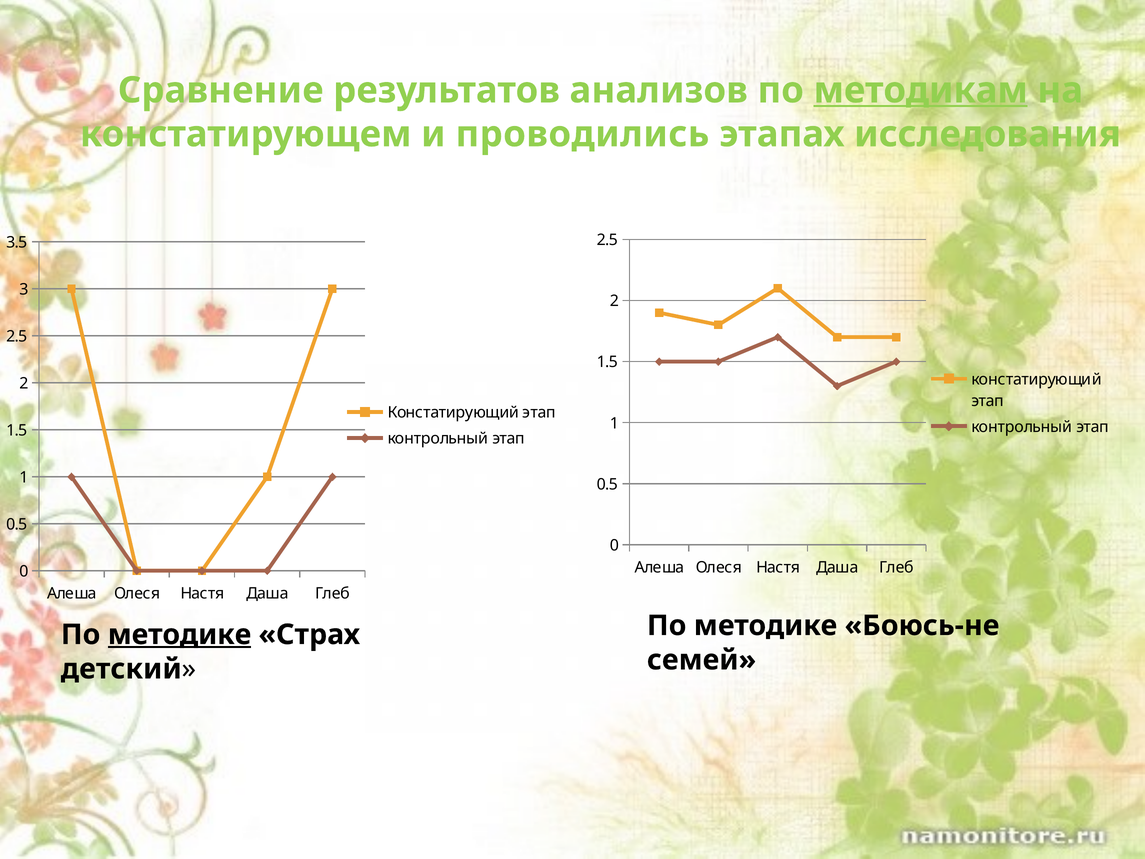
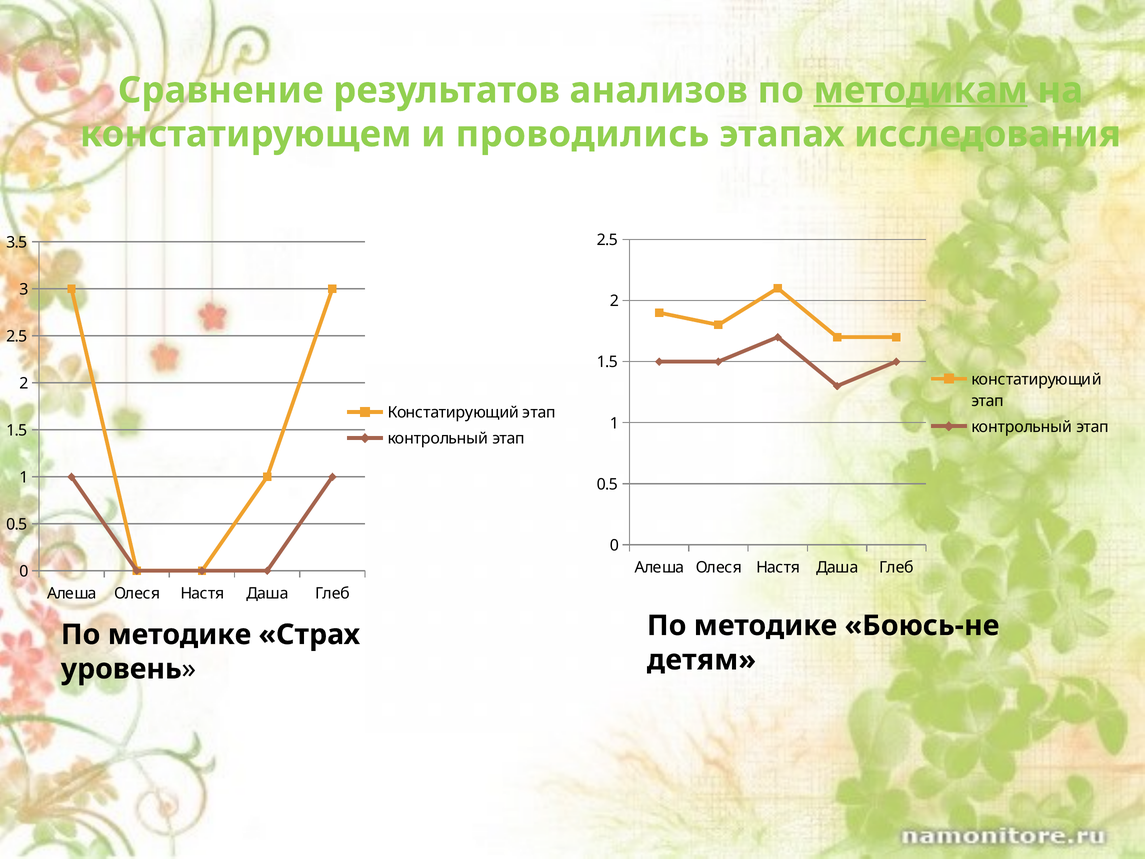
методике at (180, 634) underline: present -> none
семей: семей -> детям
детский: детский -> уровень
